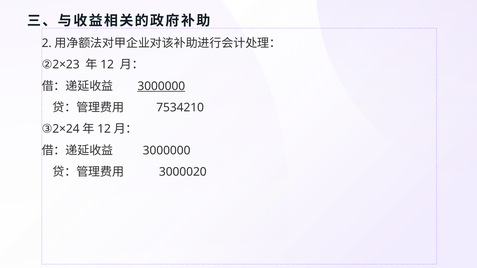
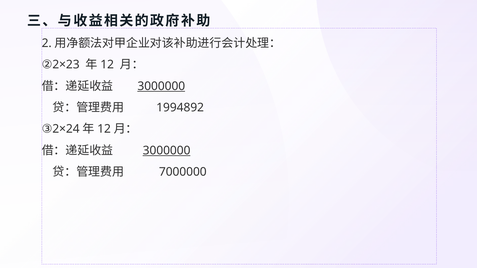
7534210: 7534210 -> 1994892
3000000 at (167, 151) underline: none -> present
3000020: 3000020 -> 7000000
